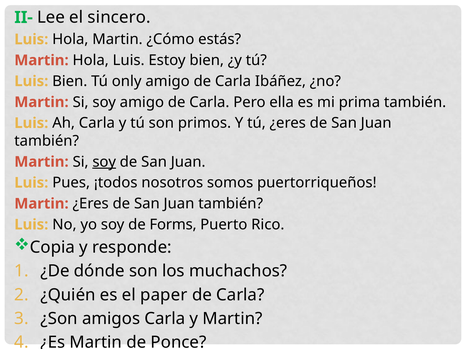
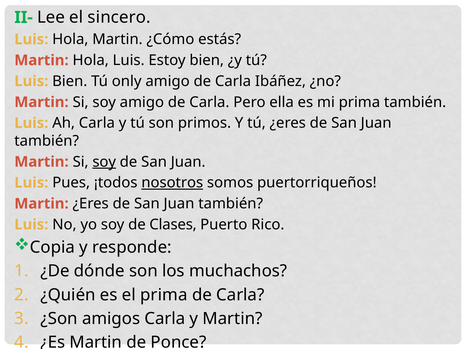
nosotros underline: none -> present
Forms: Forms -> Clases
el paper: paper -> prima
